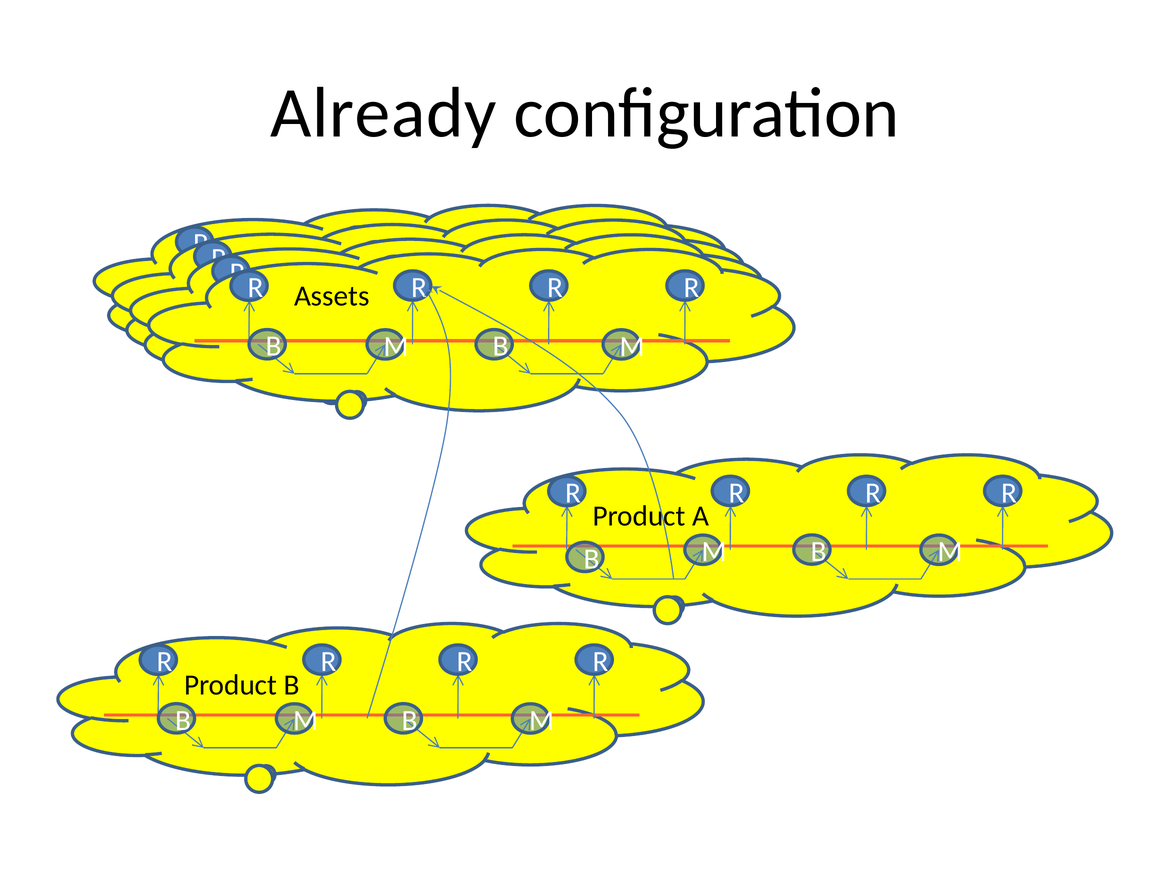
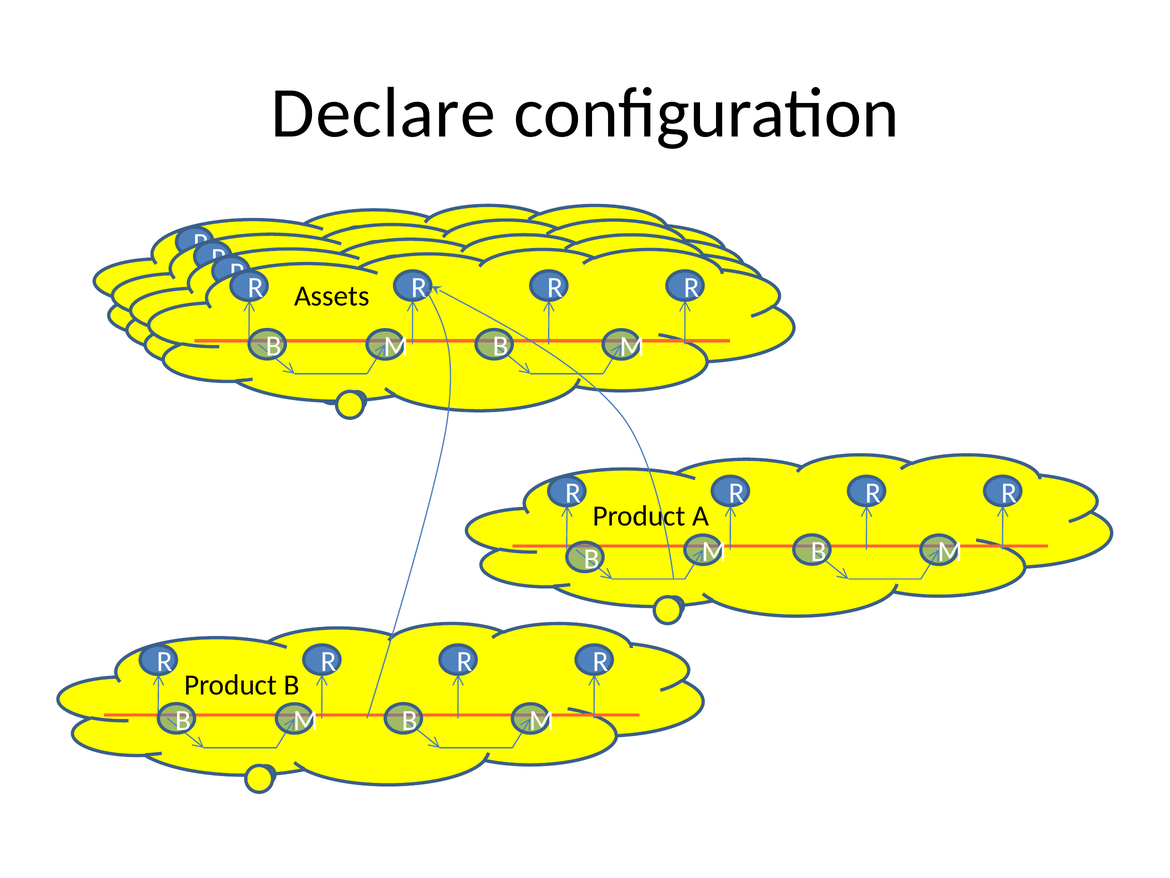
Already: Already -> Declare
